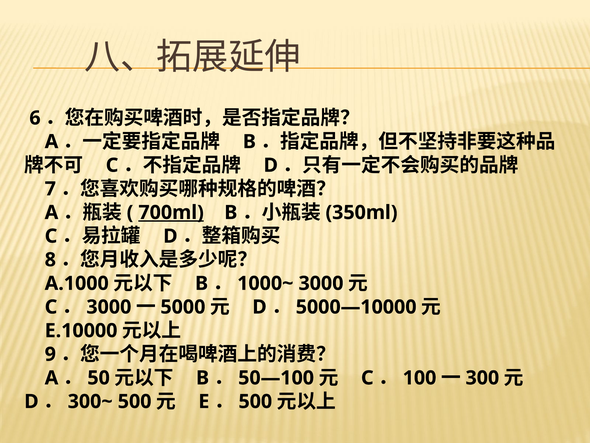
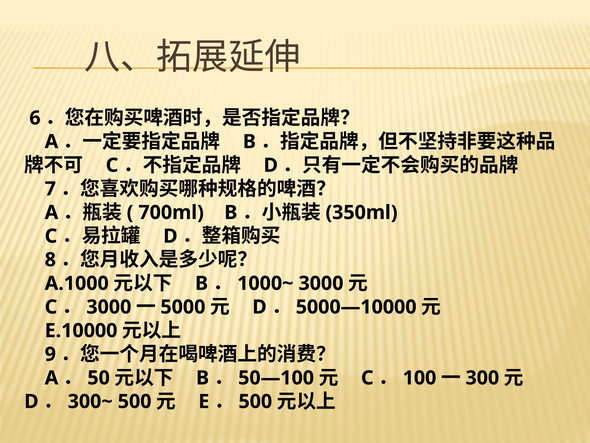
700ml underline: present -> none
